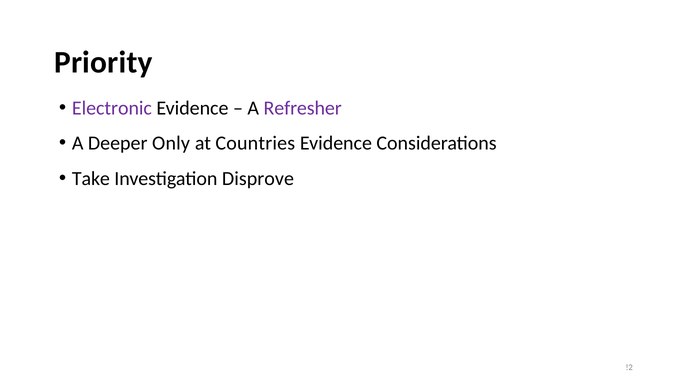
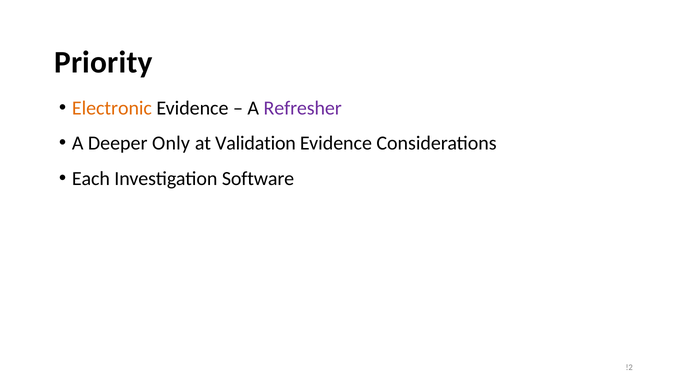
Electronic colour: purple -> orange
Countries: Countries -> Validation
Take: Take -> Each
Disprove: Disprove -> Software
